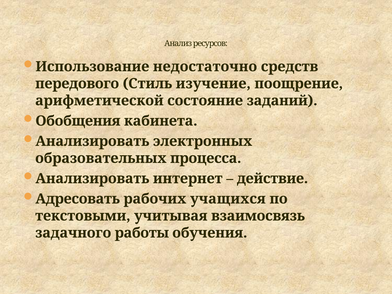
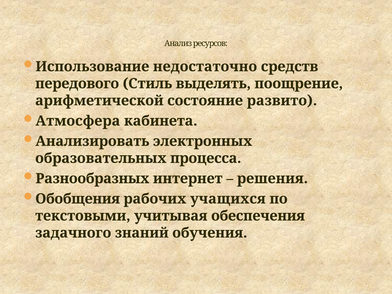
изучение: изучение -> выделять
заданий: заданий -> развито
Обобщения: Обобщения -> Атмосфера
Анализировать at (92, 179): Анализировать -> Разнообразных
действие: действие -> решения
Адресовать: Адресовать -> Обобщения
взаимосвязь: взаимосвязь -> обеспечения
работы: работы -> знаний
